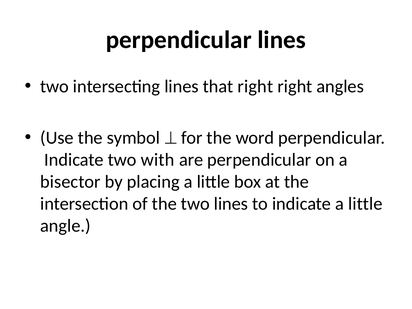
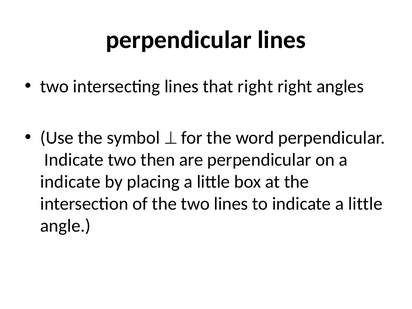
with: with -> then
bisector at (70, 182): bisector -> indicate
